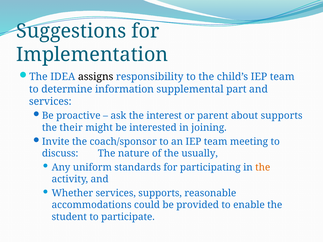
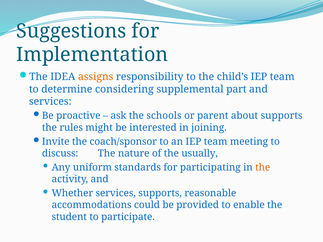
assigns colour: black -> orange
information: information -> considering
interest: interest -> schools
their: their -> rules
